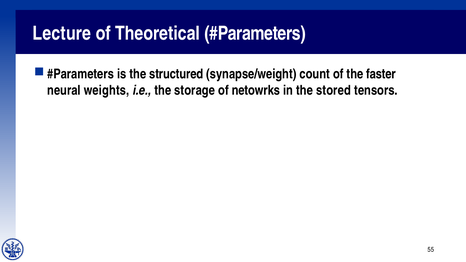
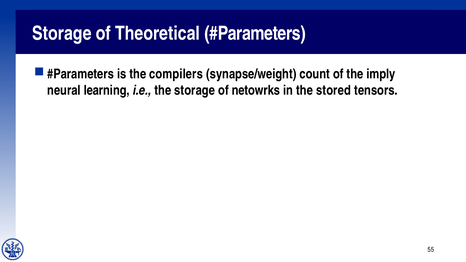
Lecture at (62, 33): Lecture -> Storage
structured: structured -> compilers
faster: faster -> imply
weights: weights -> learning
